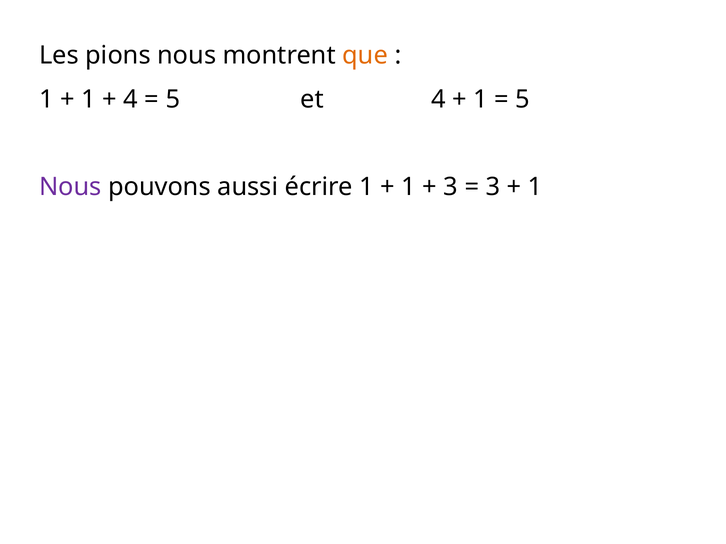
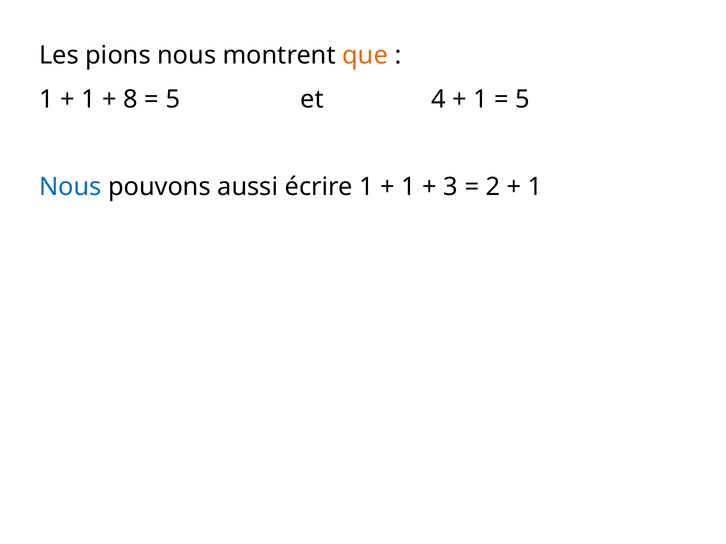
4 at (131, 99): 4 -> 8
Nous at (70, 187) colour: purple -> blue
3 at (493, 187): 3 -> 2
